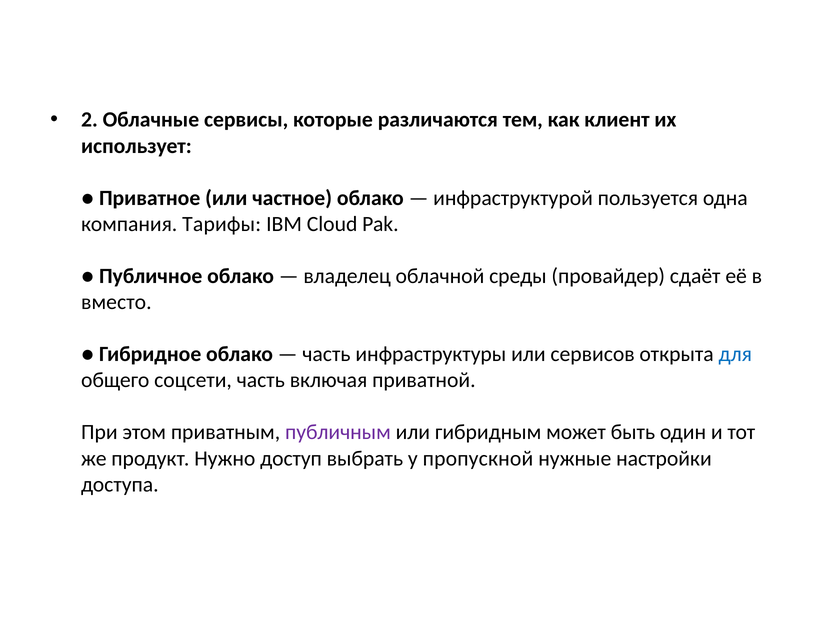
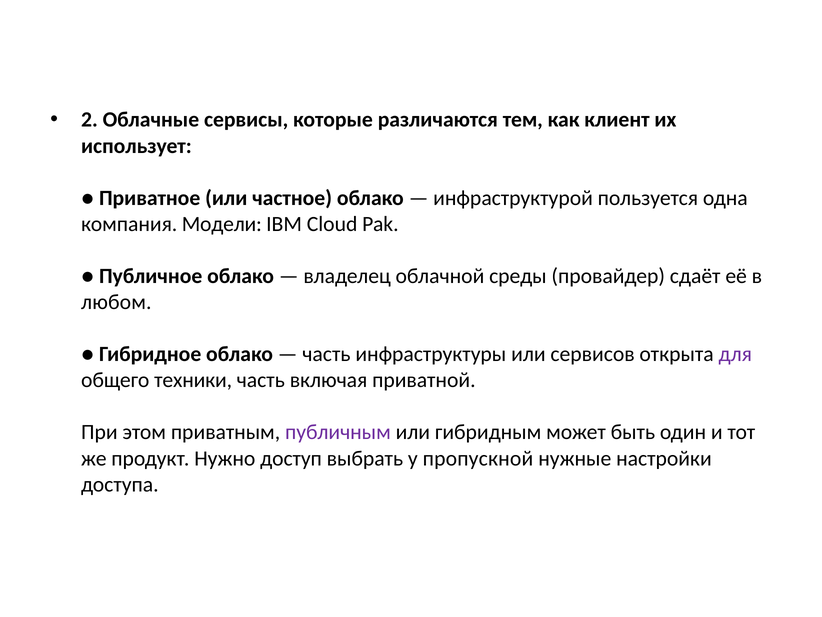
Тарифы: Тарифы -> Модели
вместо: вместо -> любом
для colour: blue -> purple
соцсети: соцсети -> техники
